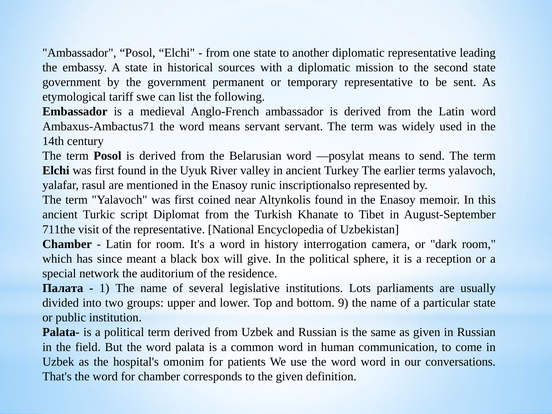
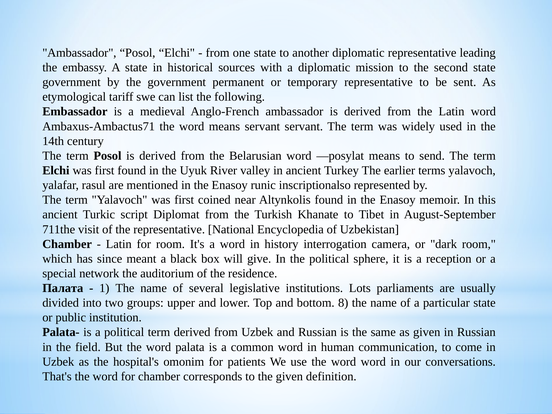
9: 9 -> 8
